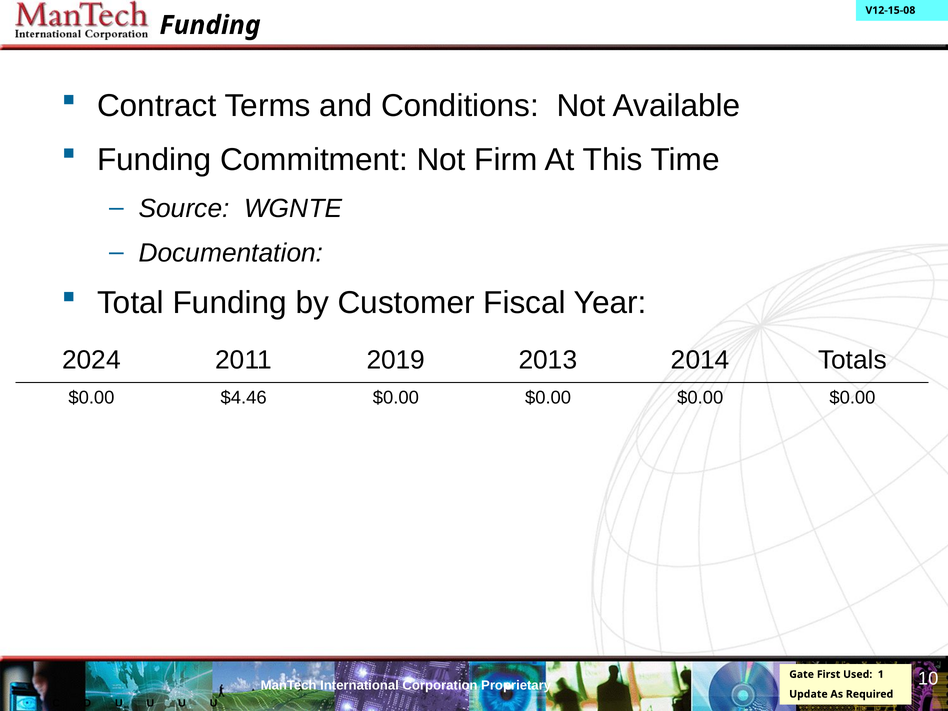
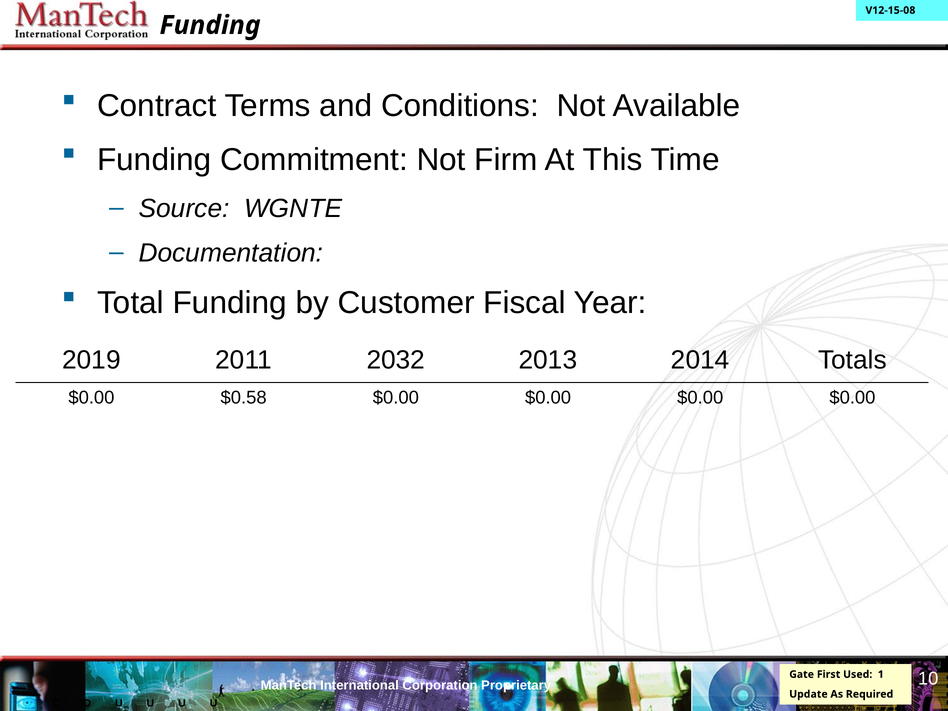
2024: 2024 -> 2019
2019: 2019 -> 2032
$4.46: $4.46 -> $0.58
